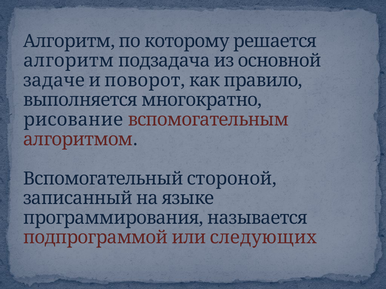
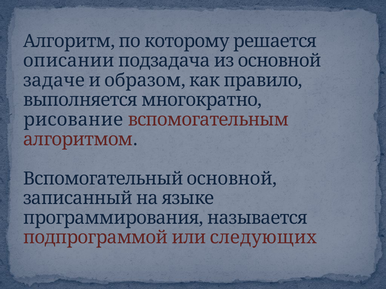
алгоритм at (69, 61): алгоритм -> описании
поворот: поворот -> образом
Вспомогательный стороной: стороной -> основной
